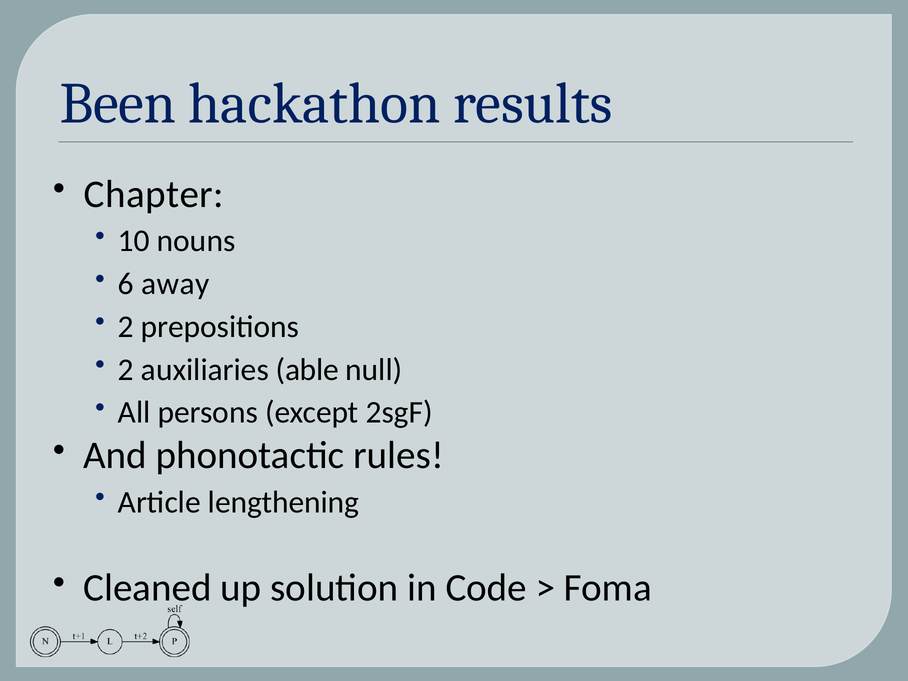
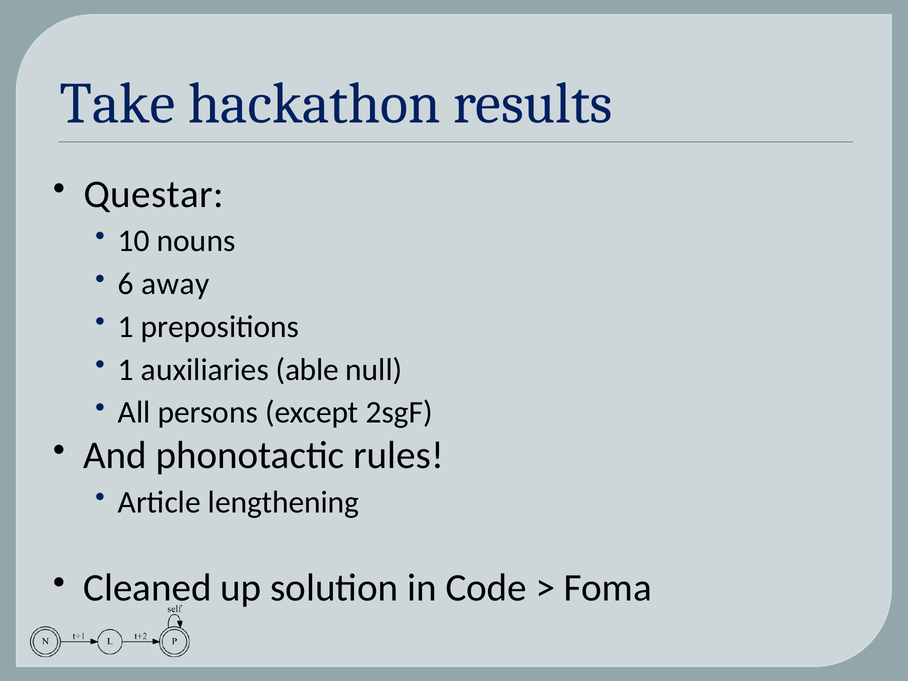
Been: Been -> Take
Chapter: Chapter -> Questar
2 at (126, 327): 2 -> 1
2 at (126, 370): 2 -> 1
